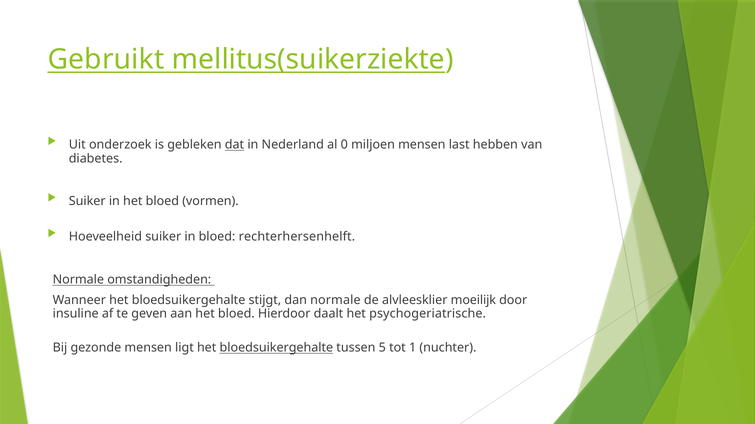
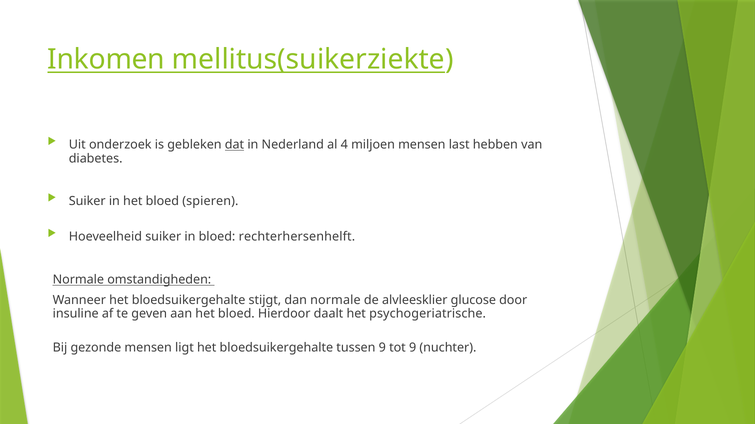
Gebruikt: Gebruikt -> Inkomen
0: 0 -> 4
vormen: vormen -> spieren
moeilijk: moeilijk -> glucose
bloedsuikergehalte at (276, 348) underline: present -> none
tussen 5: 5 -> 9
tot 1: 1 -> 9
